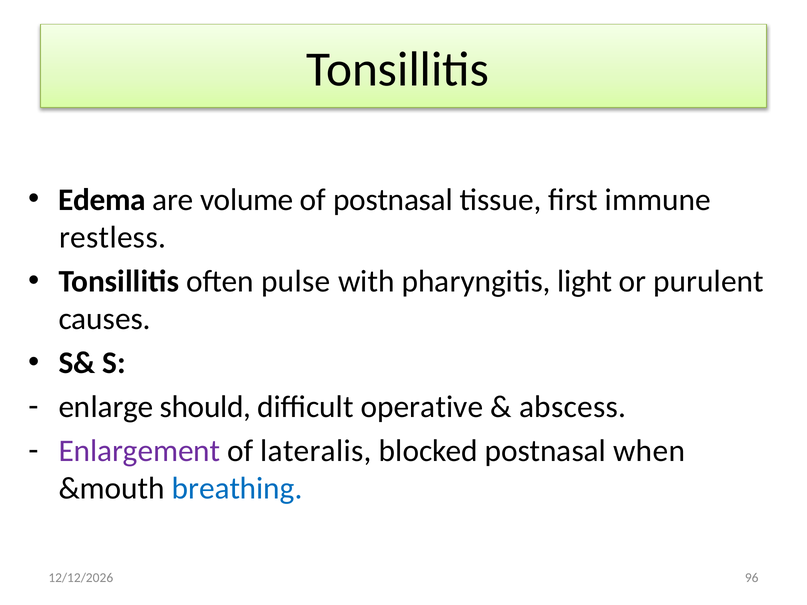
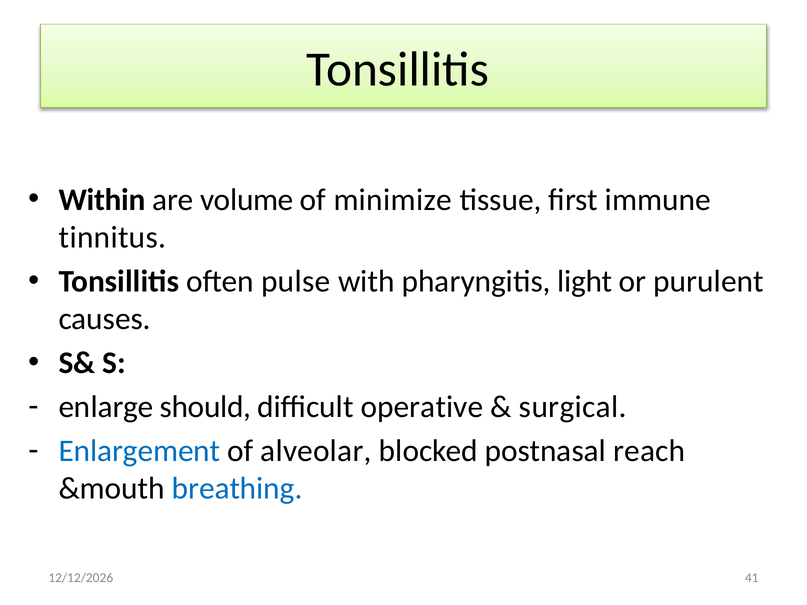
Edema: Edema -> Within
of postnasal: postnasal -> minimize
restless: restless -> tinnitus
abscess: abscess -> surgical
Enlargement colour: purple -> blue
lateralis: lateralis -> alveolar
when: when -> reach
96: 96 -> 41
